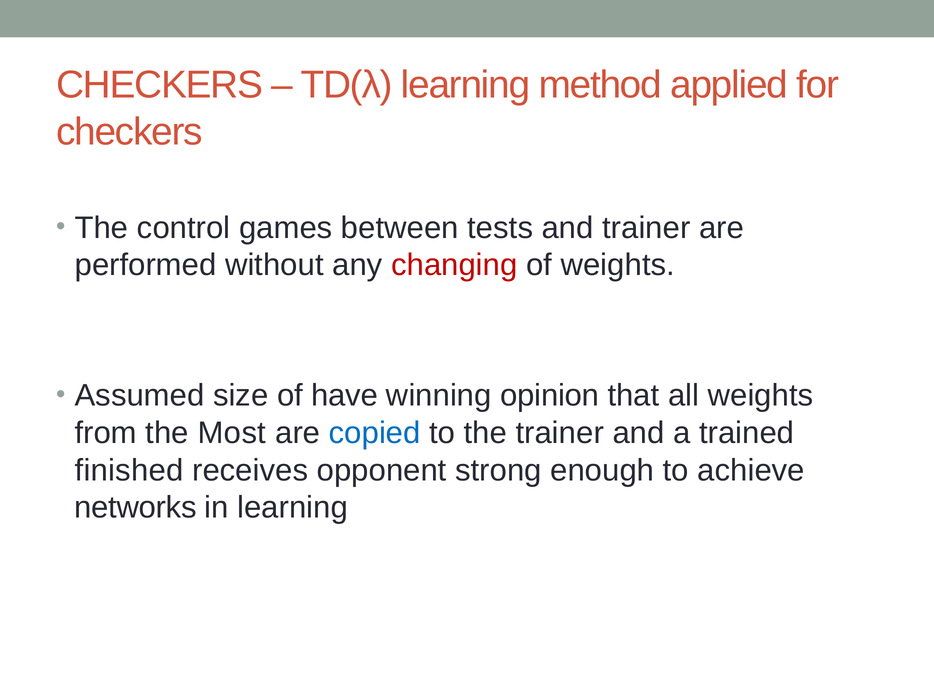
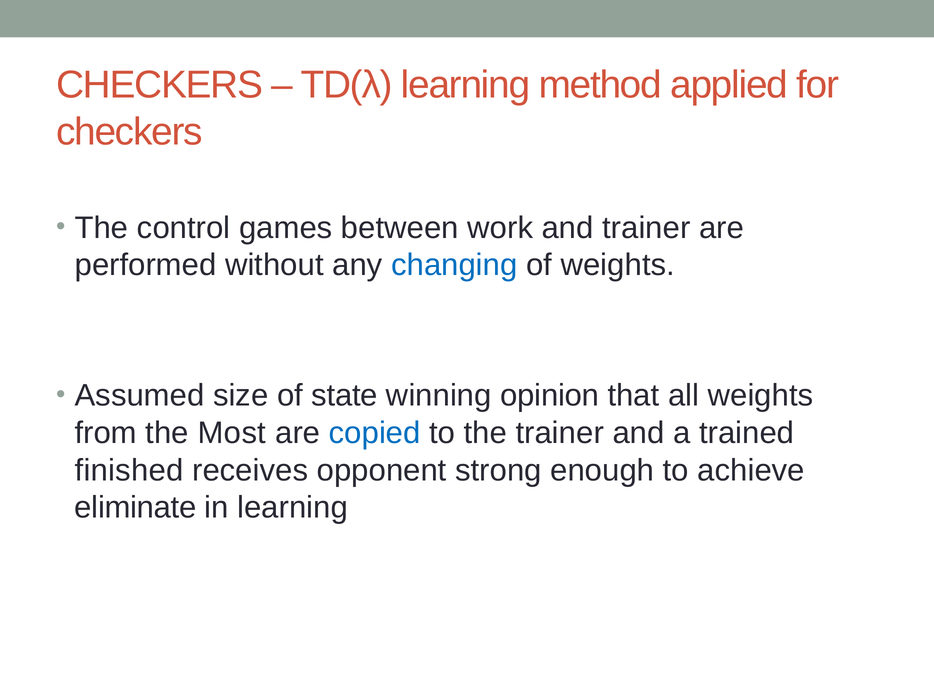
tests: tests -> work
changing colour: red -> blue
have: have -> state
networks: networks -> eliminate
